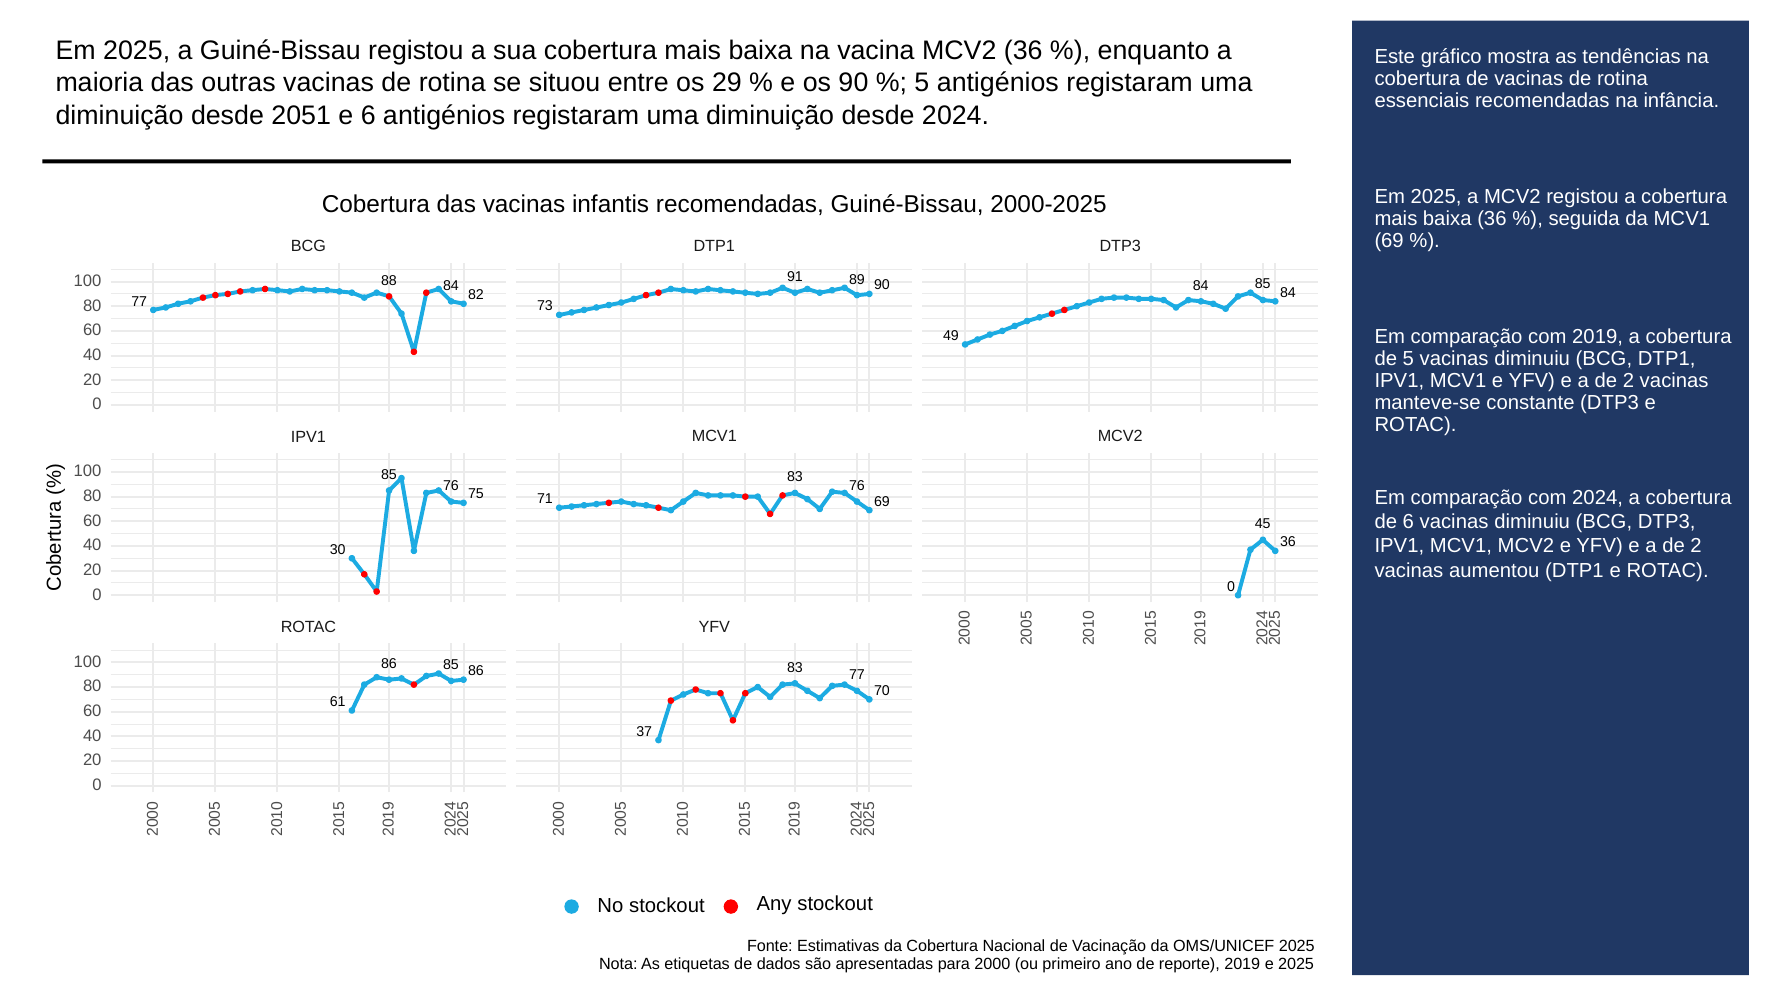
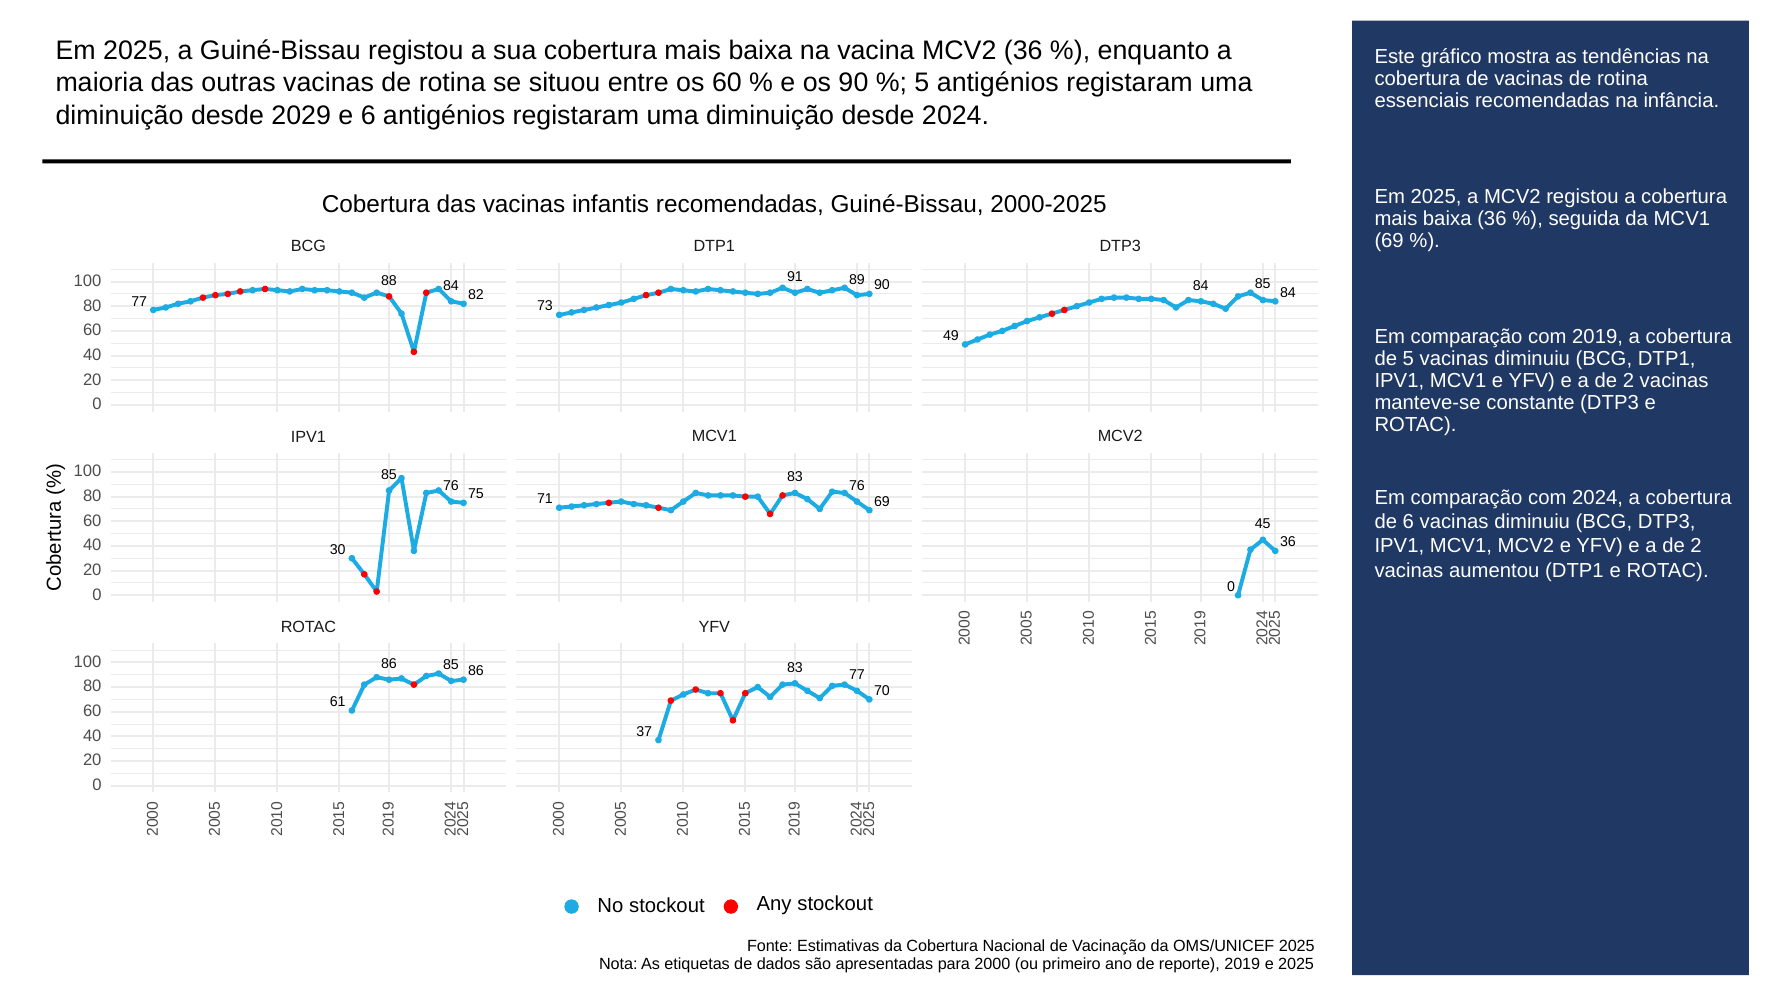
os 29: 29 -> 60
2051: 2051 -> 2029
